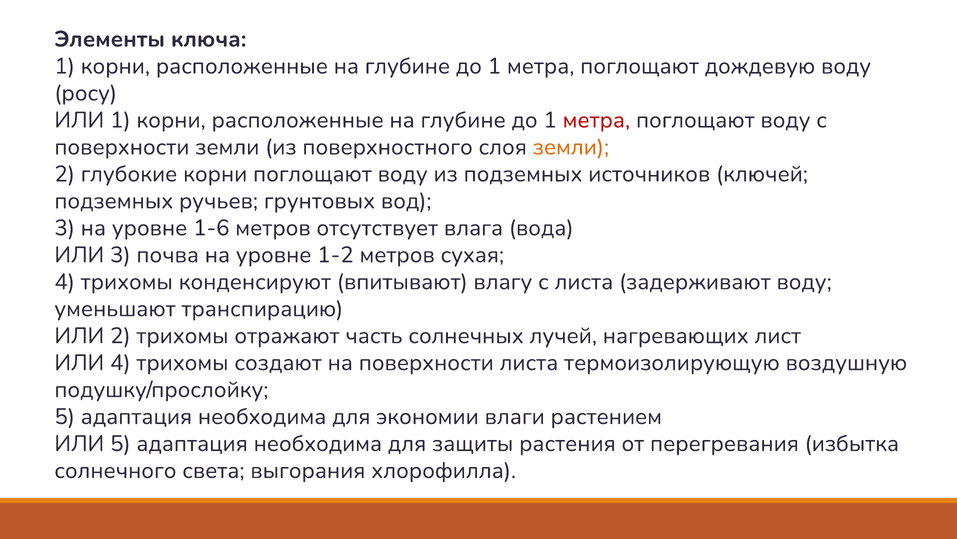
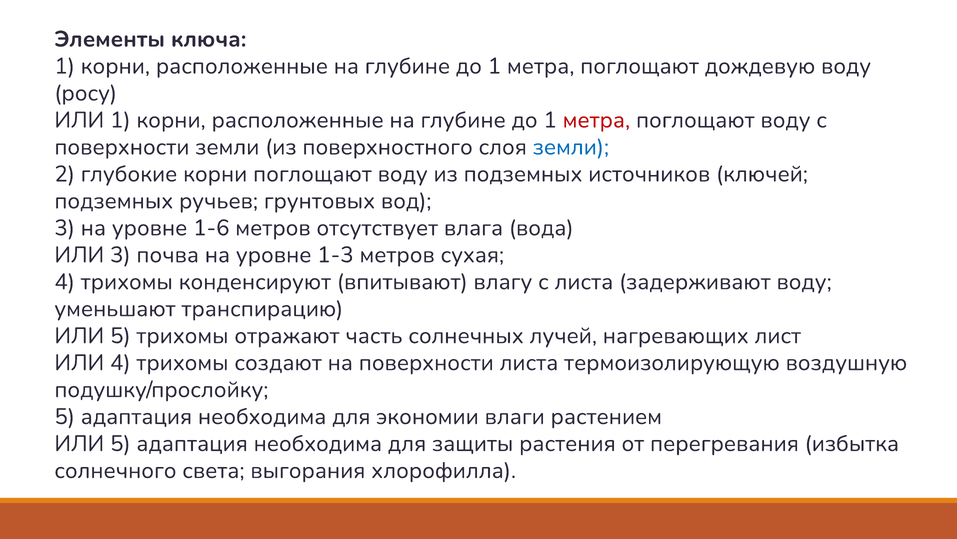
земли at (571, 147) colour: orange -> blue
1-2: 1-2 -> 1-3
2 at (120, 335): 2 -> 5
